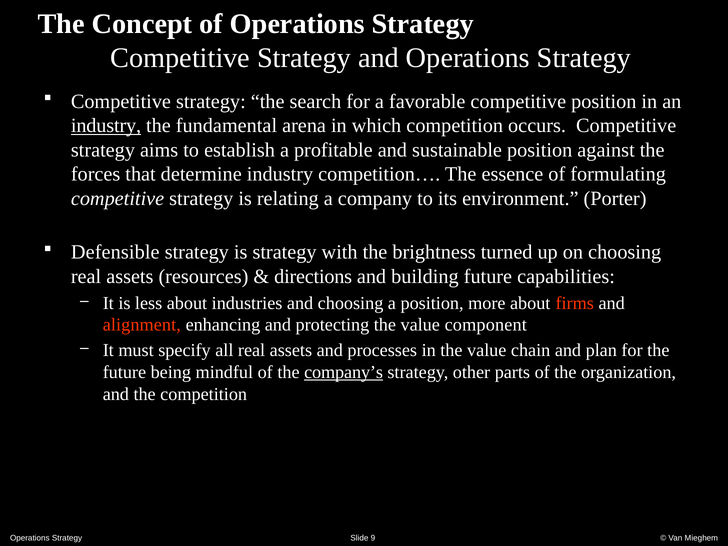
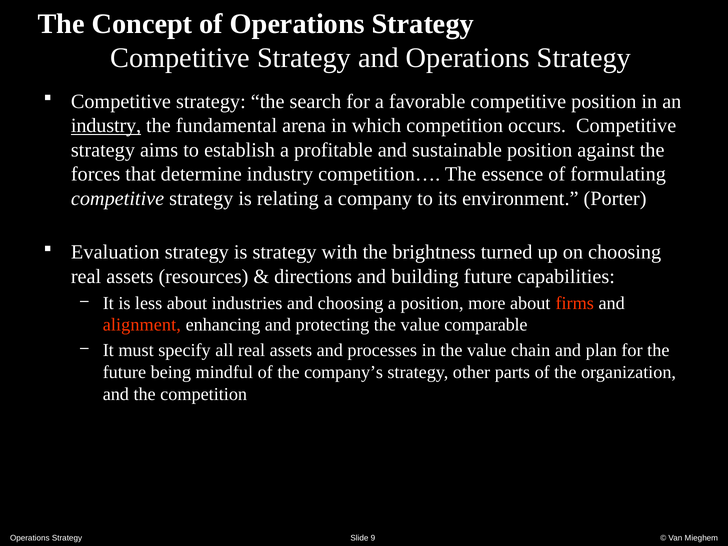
Defensible: Defensible -> Evaluation
component: component -> comparable
company’s underline: present -> none
